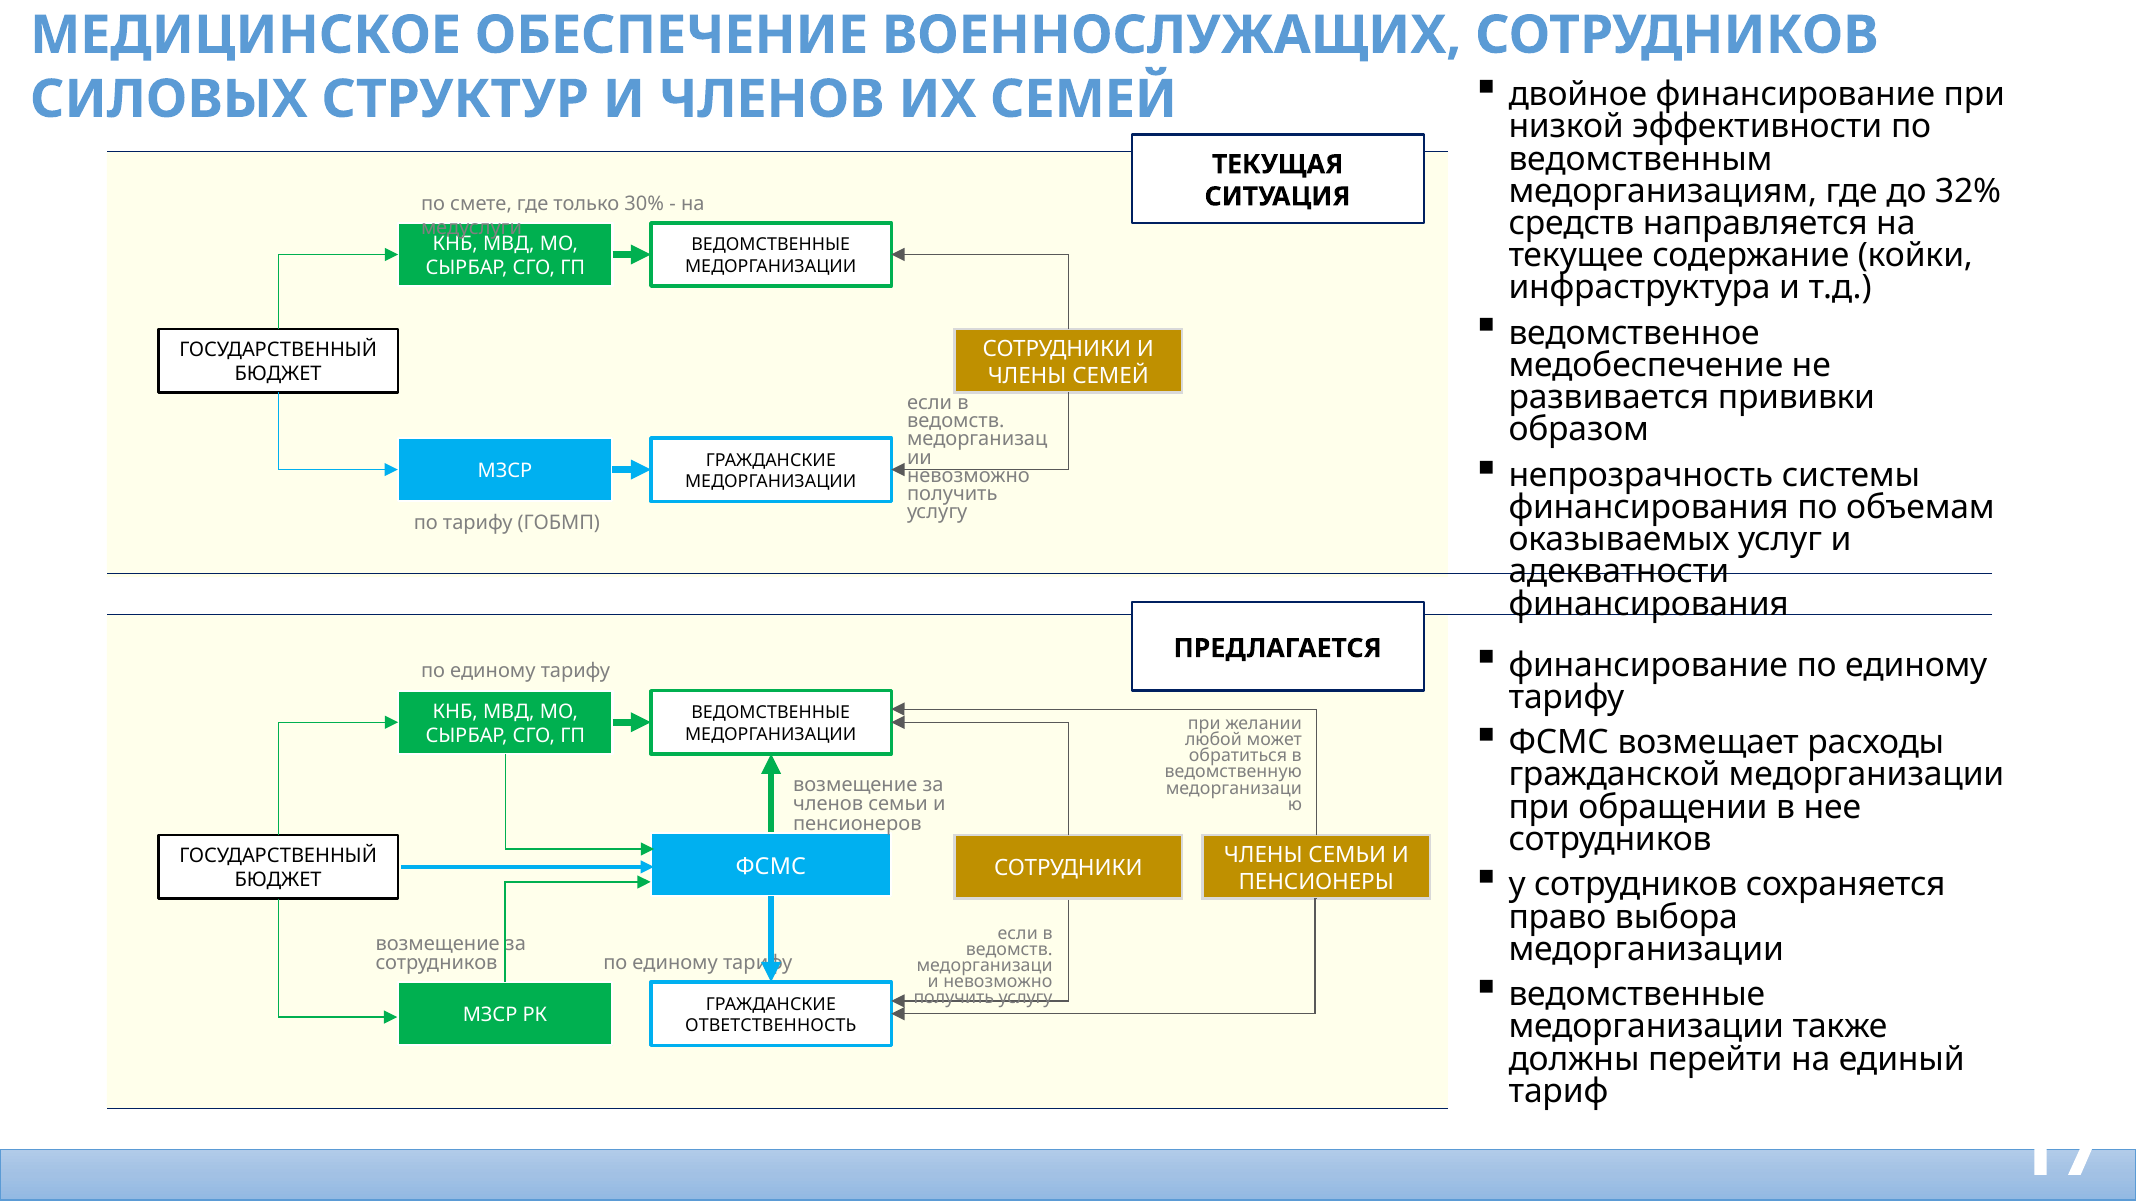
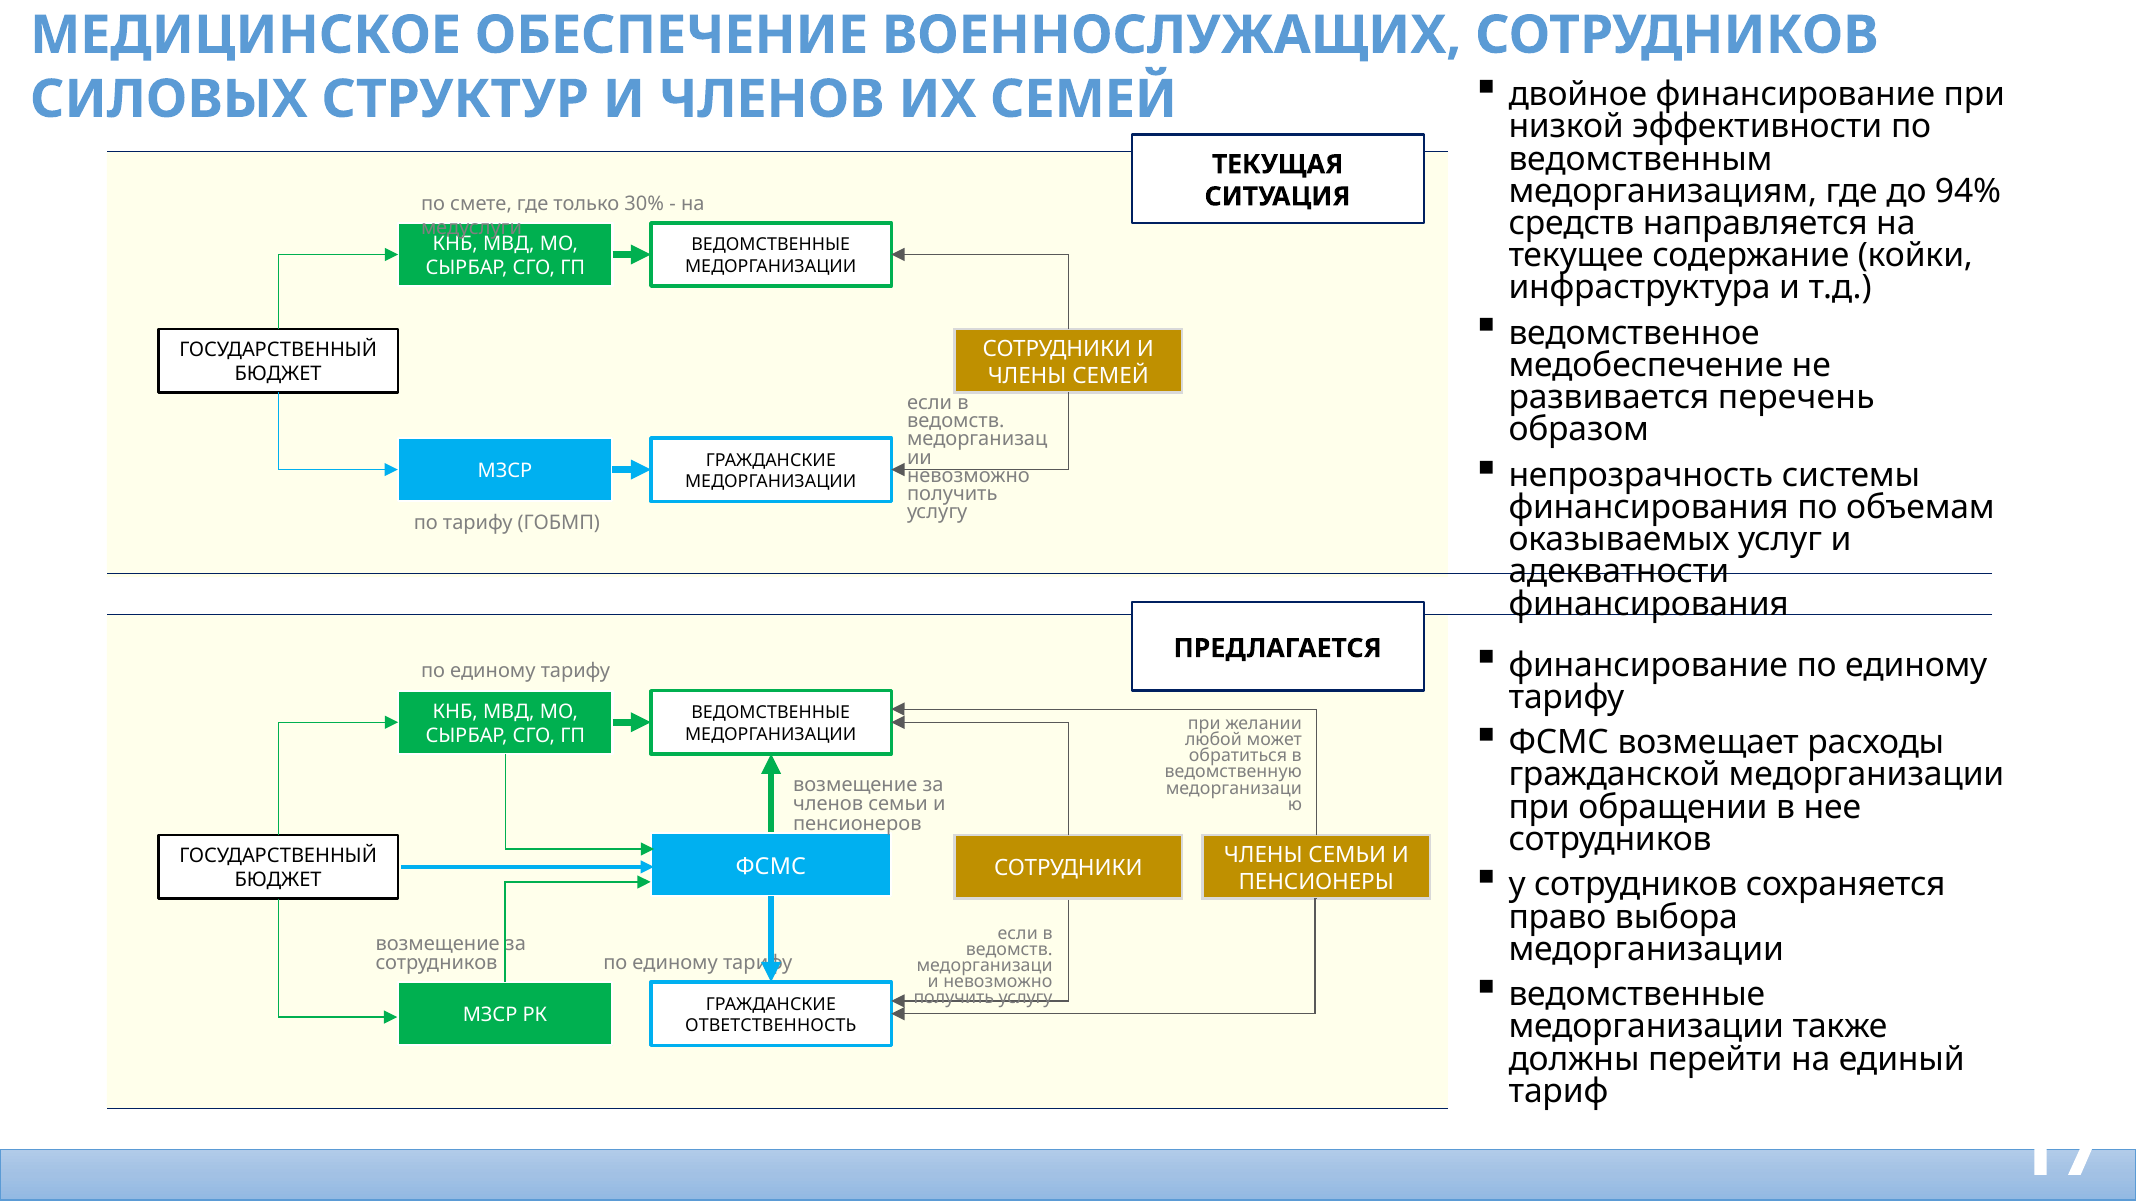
32%: 32% -> 94%
прививки: прививки -> перечень
